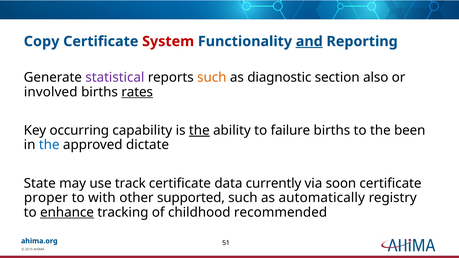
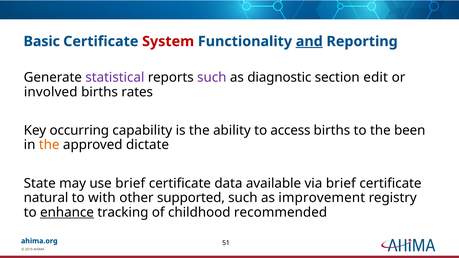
Copy: Copy -> Basic
such at (212, 78) colour: orange -> purple
also: also -> edit
rates underline: present -> none
the at (199, 131) underline: present -> none
failure: failure -> access
the at (49, 145) colour: blue -> orange
use track: track -> brief
currently: currently -> available
via soon: soon -> brief
proper: proper -> natural
automatically: automatically -> improvement
